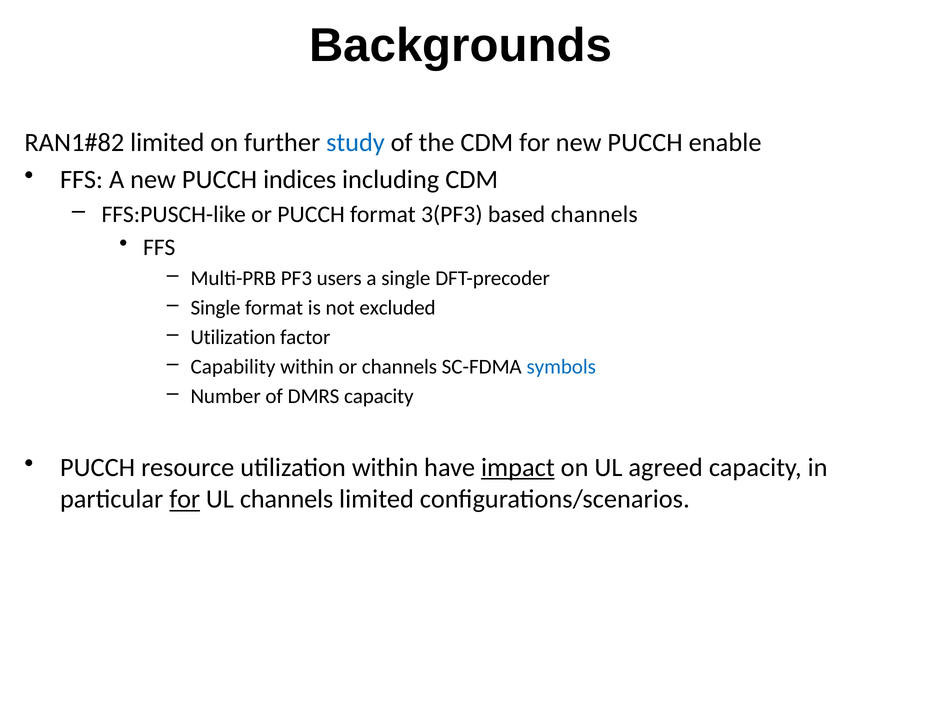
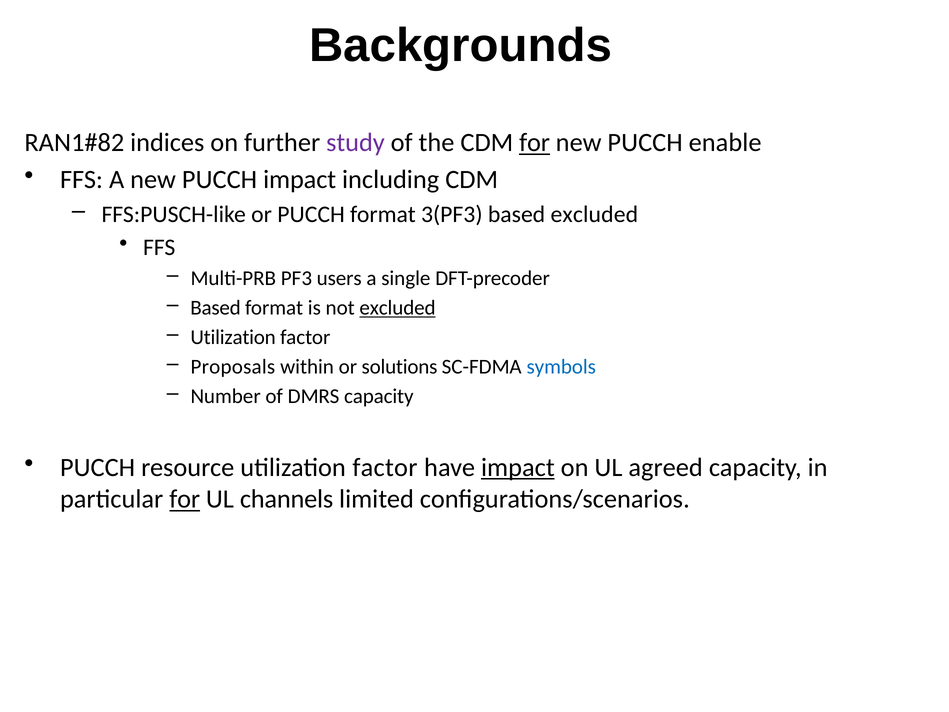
limited at (167, 143): limited -> indices
study colour: blue -> purple
for at (535, 143) underline: none -> present
PUCCH indices: indices -> impact
based channels: channels -> excluded
Single at (215, 308): Single -> Based
excluded at (398, 308) underline: none -> present
Capability: Capability -> Proposals
or channels: channels -> solutions
resource utilization within: within -> factor
